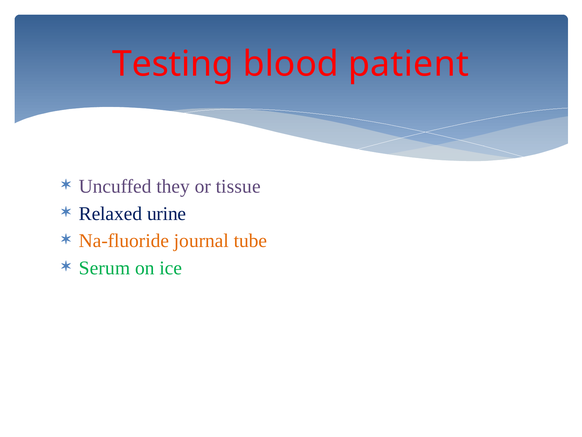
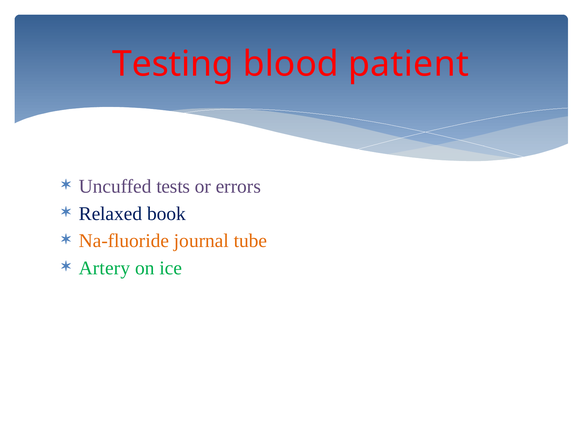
they: they -> tests
tissue: tissue -> errors
urine: urine -> book
Serum: Serum -> Artery
